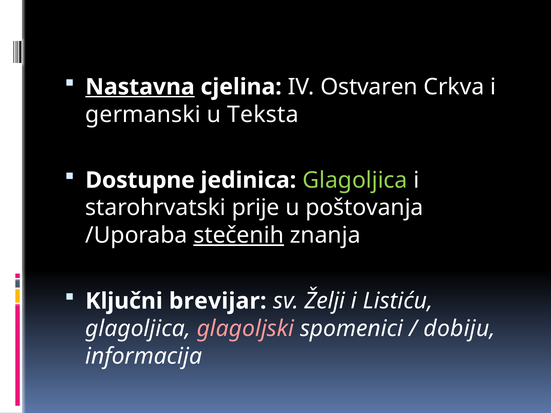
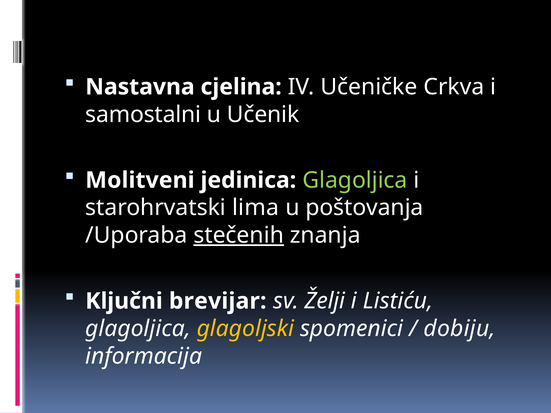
Nastavna underline: present -> none
Ostvaren: Ostvaren -> Učeničke
germanski: germanski -> samostalni
Teksta: Teksta -> Učenik
Dostupne: Dostupne -> Molitveni
prije: prije -> lima
glagoljski colour: pink -> yellow
